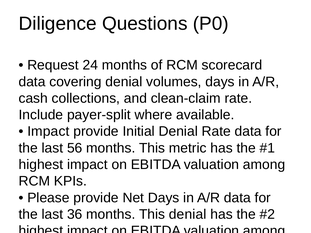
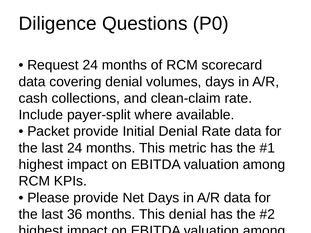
Impact at (48, 132): Impact -> Packet
last 56: 56 -> 24
